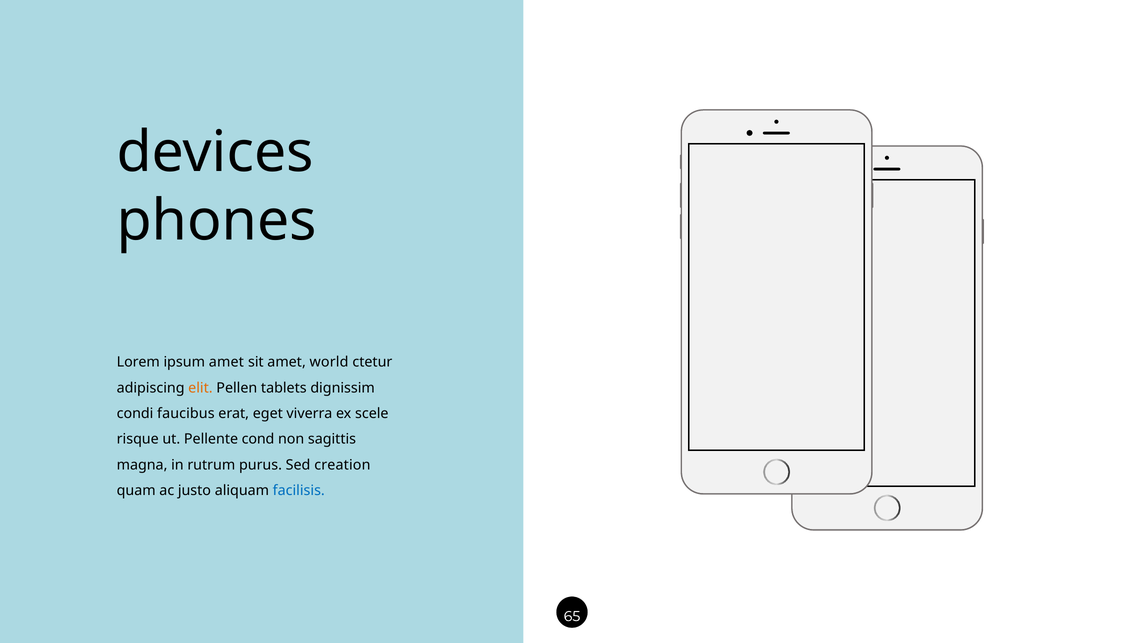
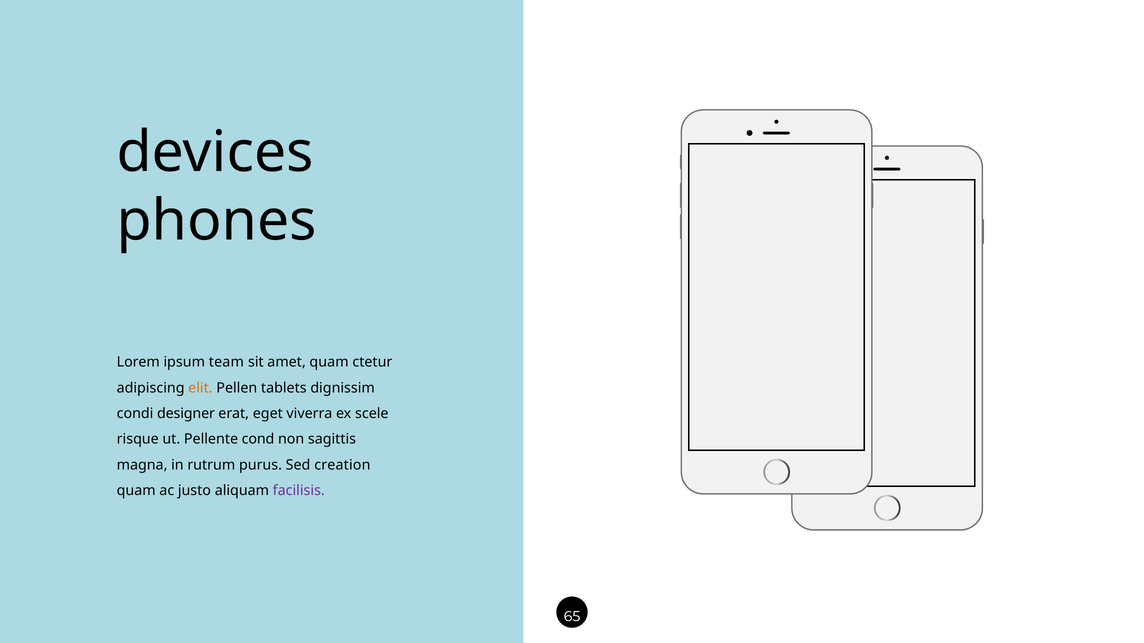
ipsum amet: amet -> team
amet world: world -> quam
faucibus: faucibus -> designer
facilisis colour: blue -> purple
